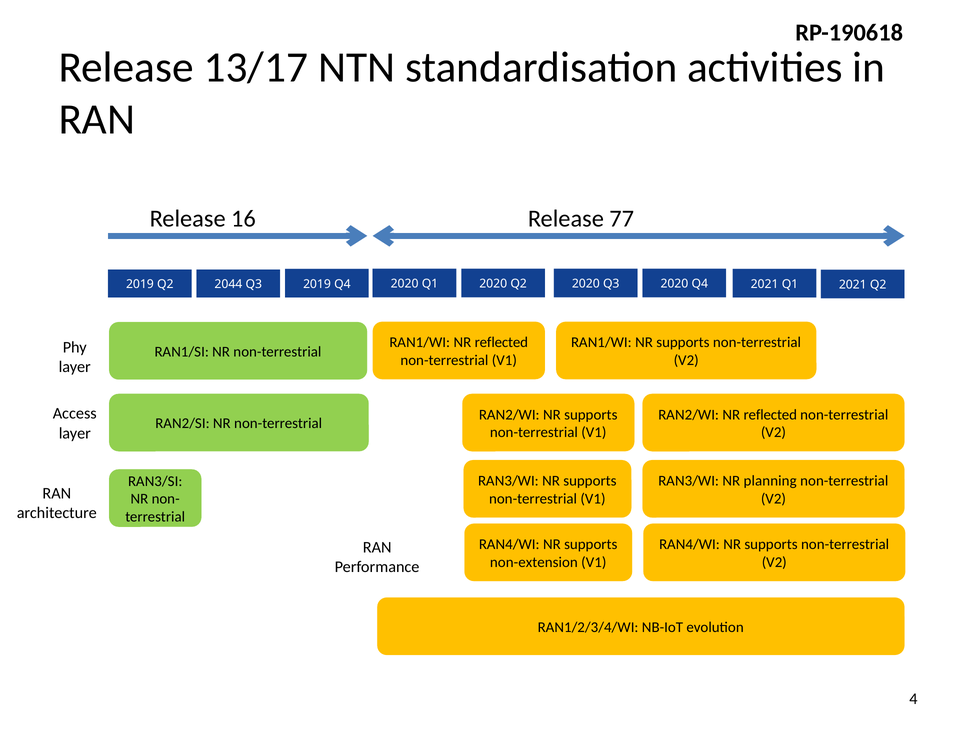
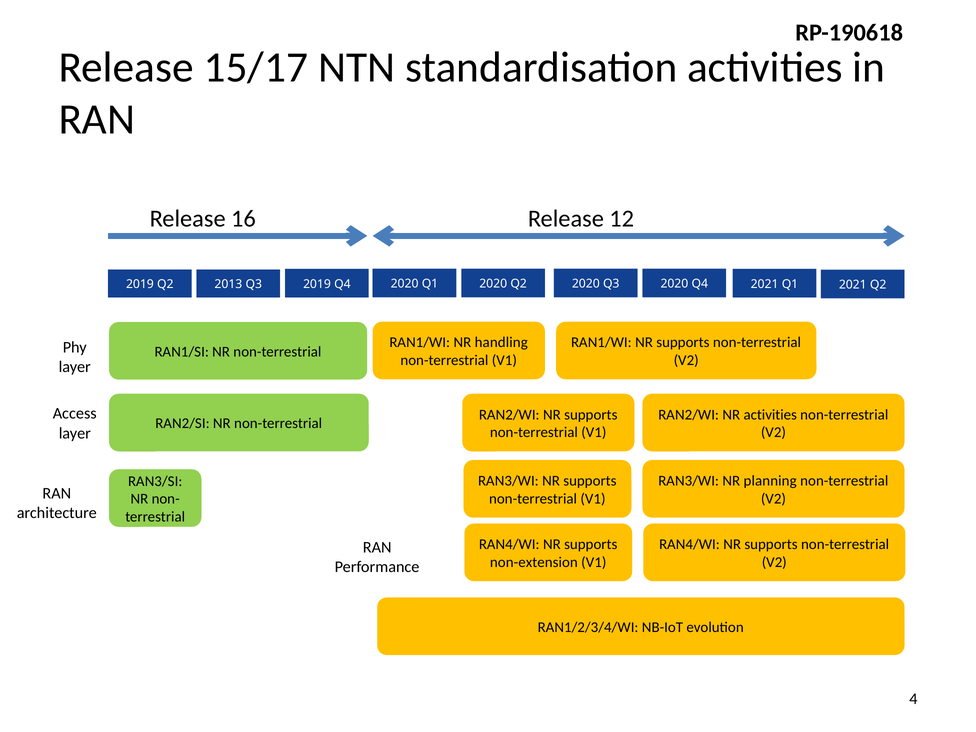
13/17: 13/17 -> 15/17
77: 77 -> 12
2044: 2044 -> 2013
RAN1/WI NR reflected: reflected -> handling
RAN2/WI NR reflected: reflected -> activities
